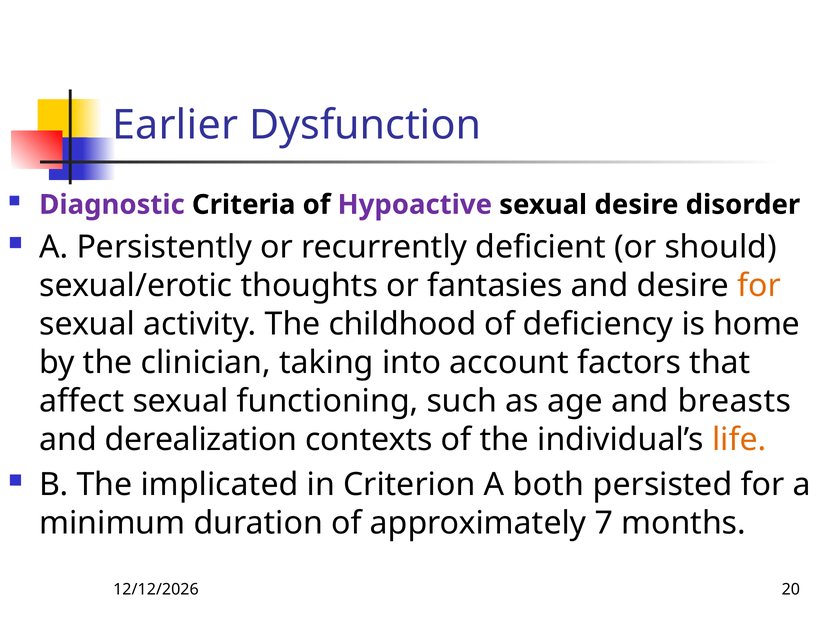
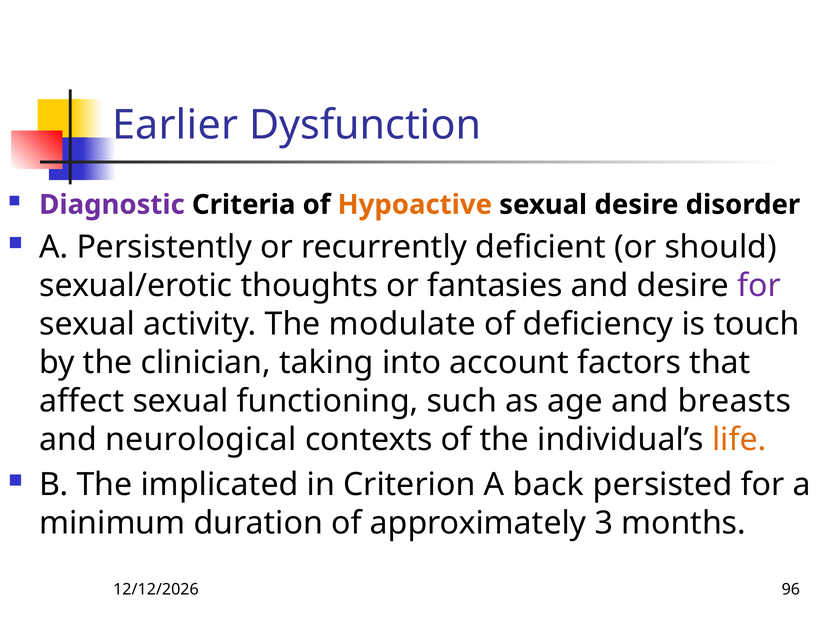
Hypoactive colour: purple -> orange
for at (759, 286) colour: orange -> purple
childhood: childhood -> modulate
home: home -> touch
derealization: derealization -> neurological
both: both -> back
7: 7 -> 3
20: 20 -> 96
